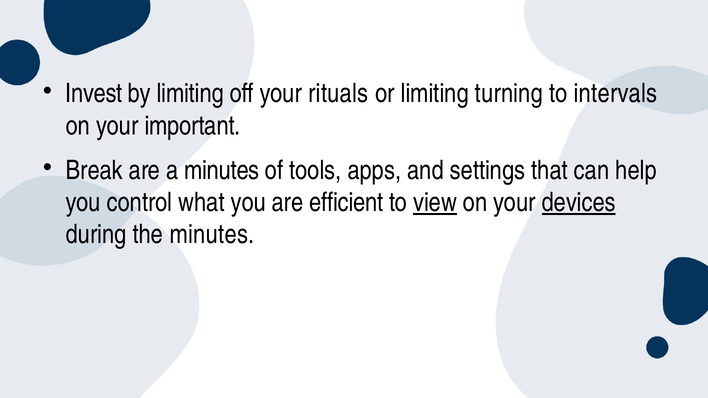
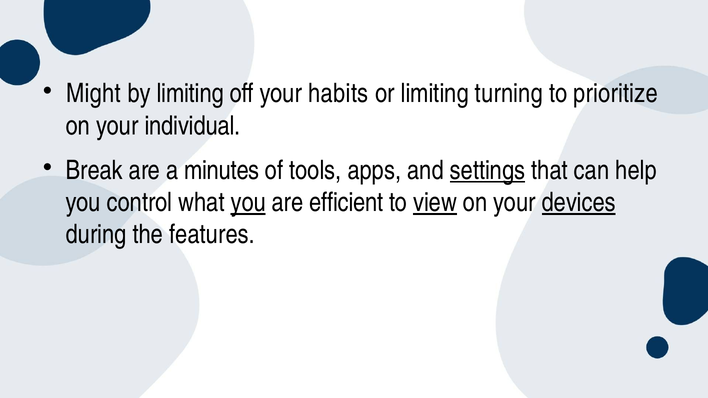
Invest: Invest -> Might
rituals: rituals -> habits
intervals: intervals -> prioritize
important: important -> individual
settings underline: none -> present
you at (248, 203) underline: none -> present
the minutes: minutes -> features
